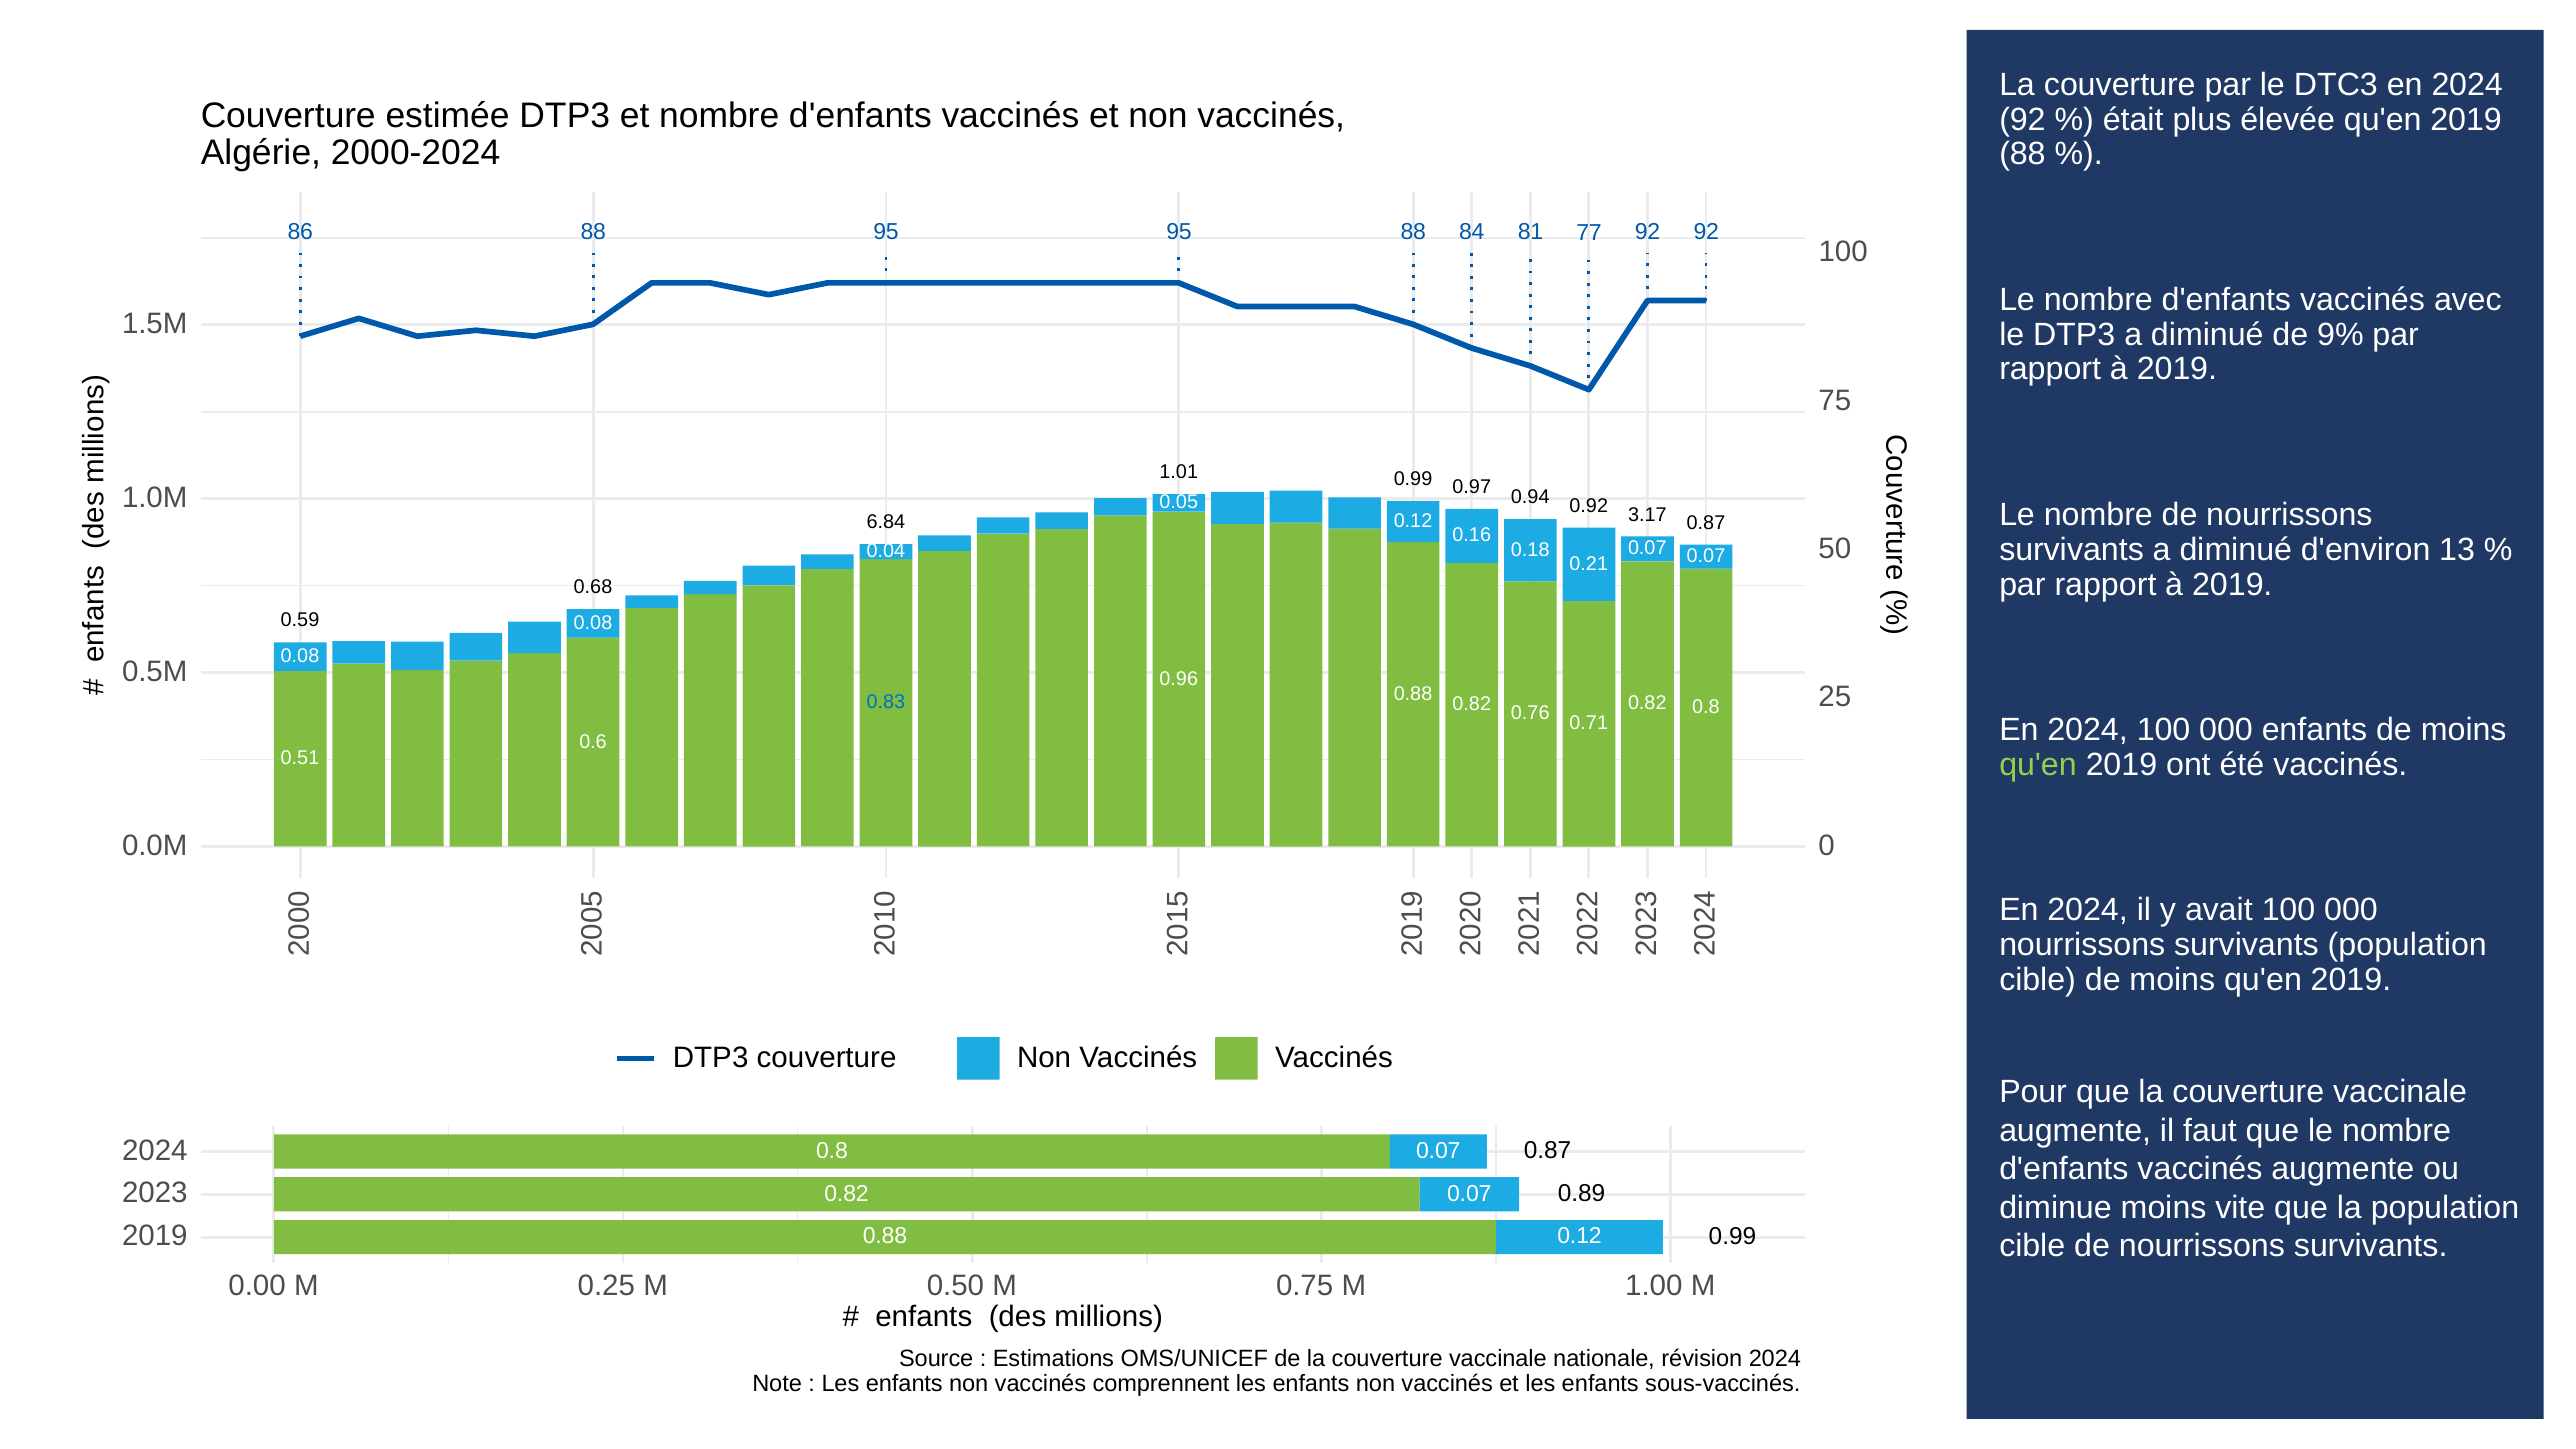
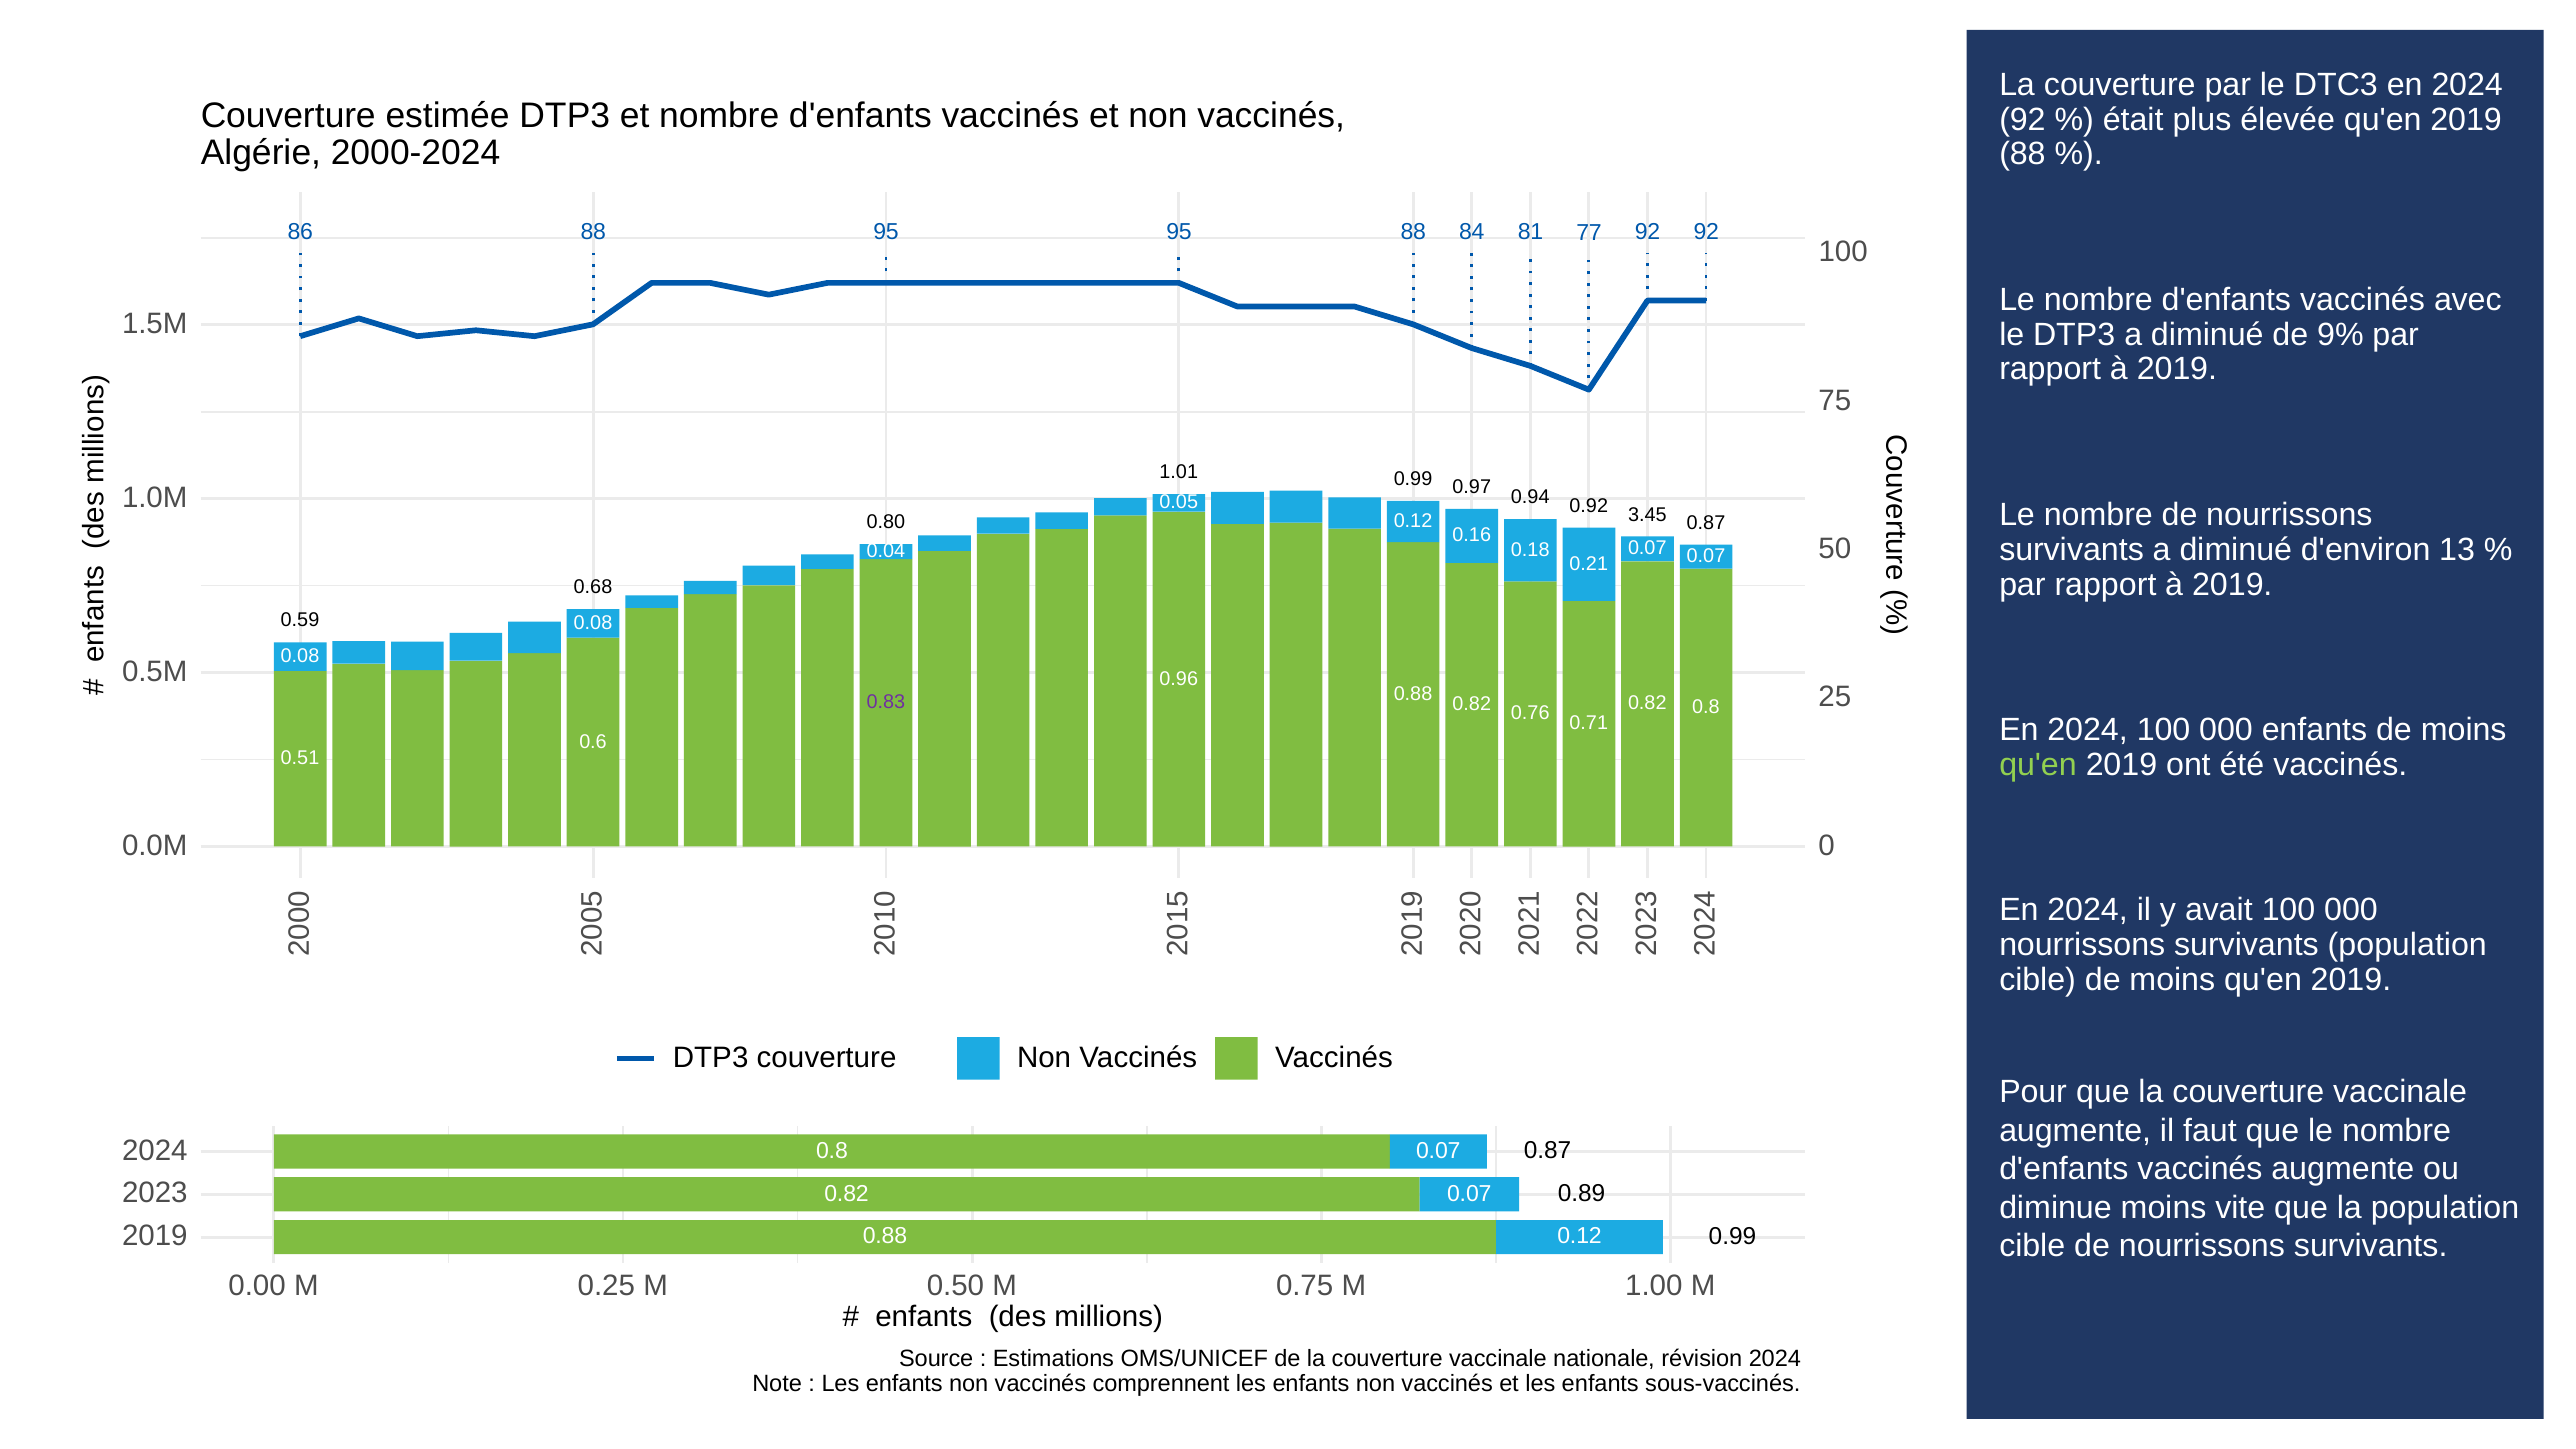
3.17: 3.17 -> 3.45
6.84: 6.84 -> 0.80
0.83 colour: blue -> purple
